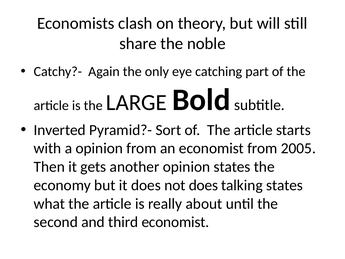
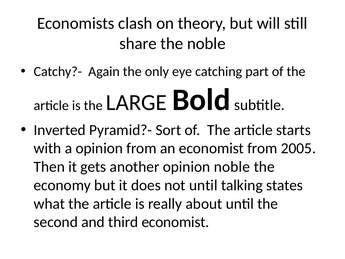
opinion states: states -> noble
not does: does -> until
